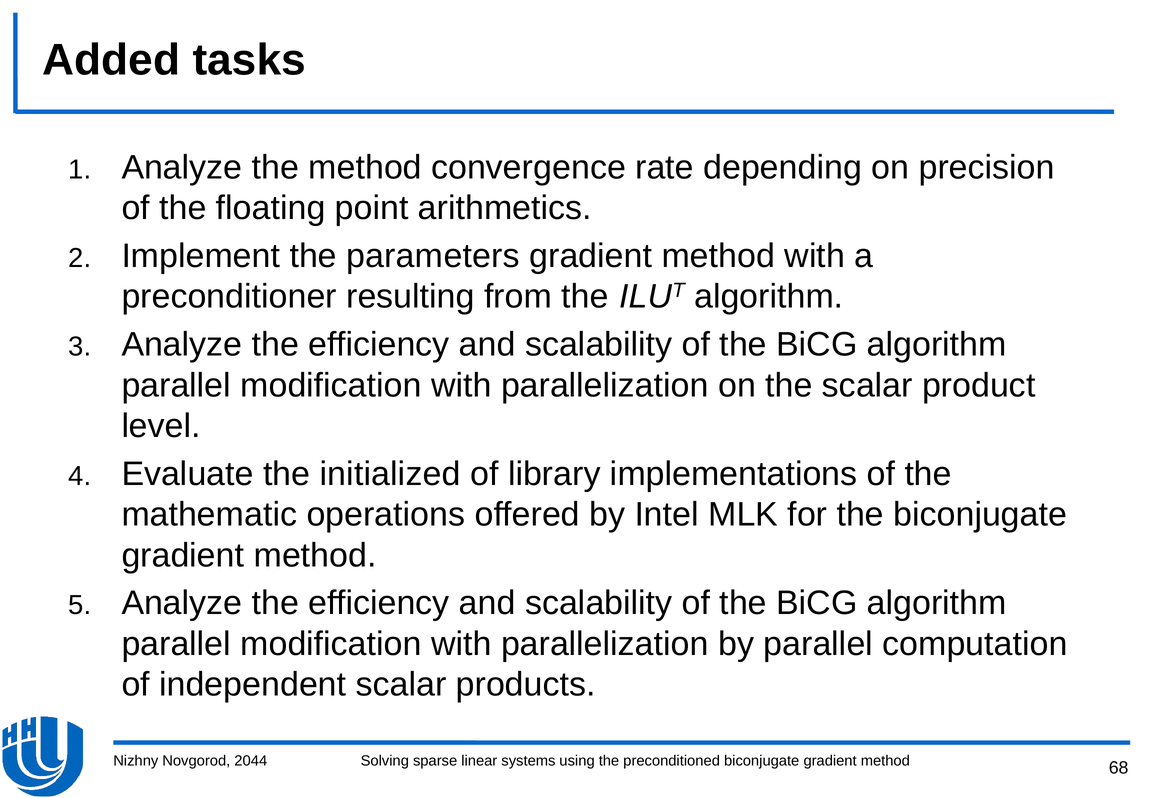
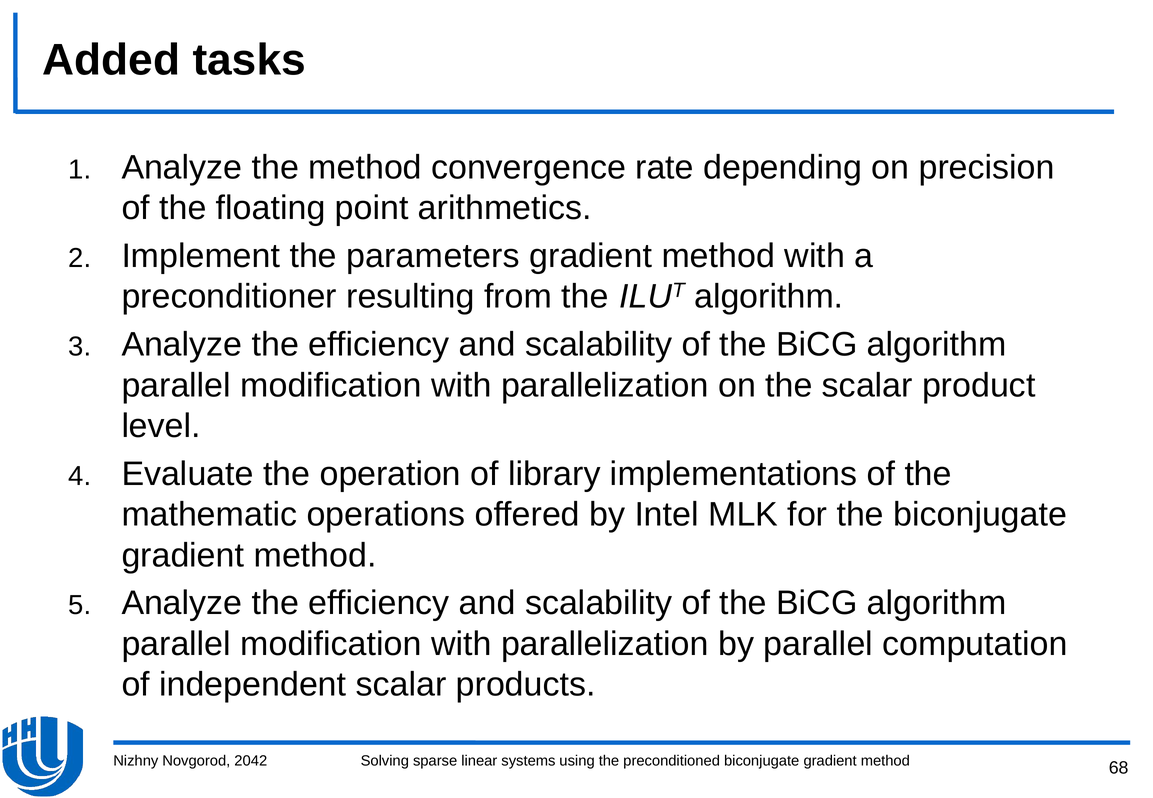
initialized: initialized -> operation
2044: 2044 -> 2042
